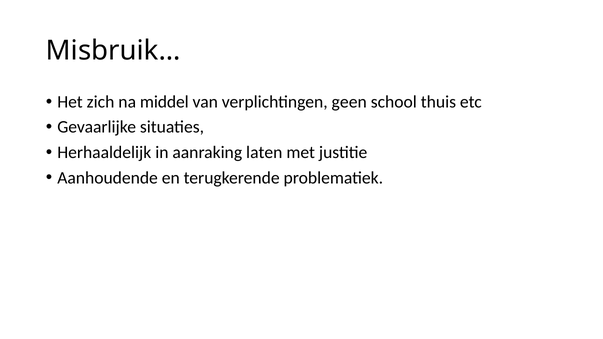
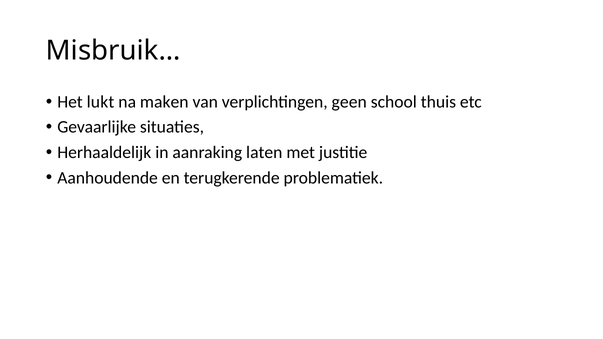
zich: zich -> lukt
middel: middel -> maken
